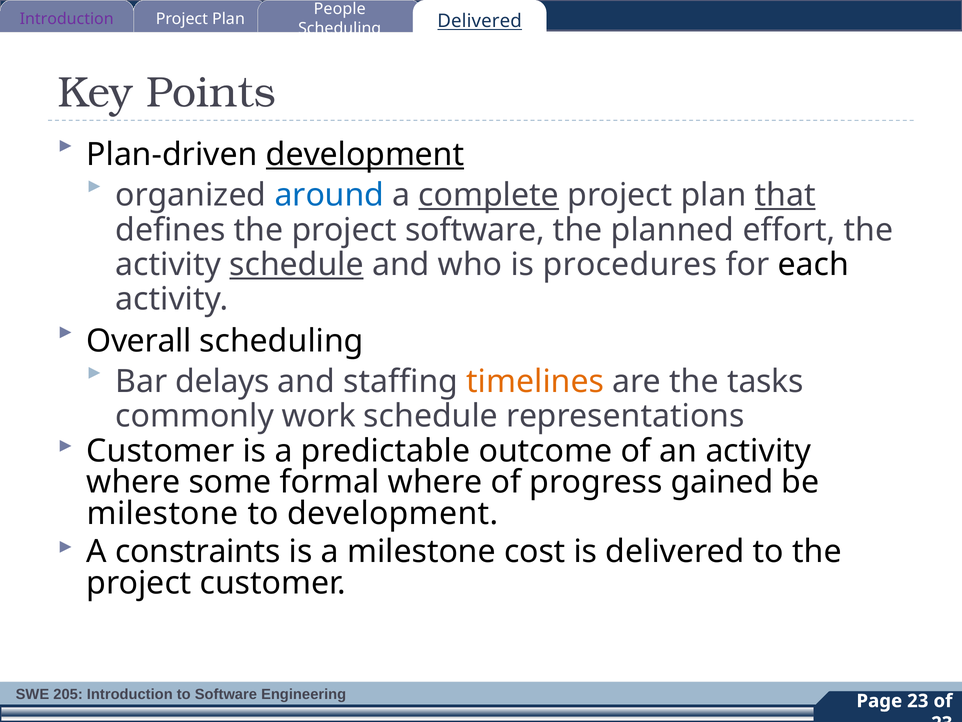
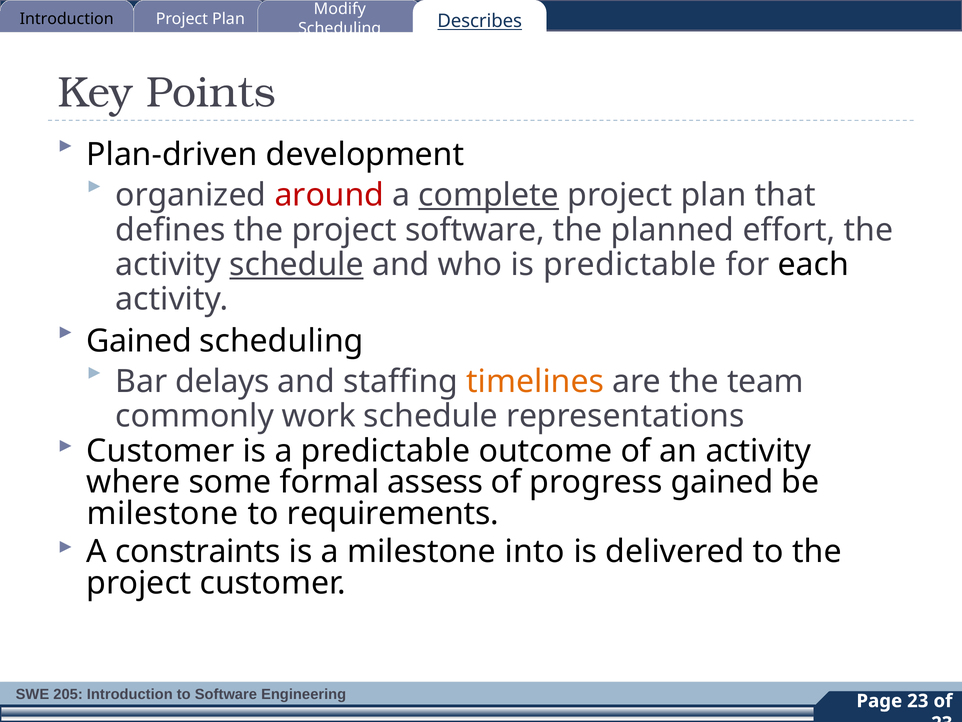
People: People -> Modify
Introduction at (67, 19) colour: purple -> black
Scheduling Delivered: Delivered -> Describes
development at (365, 155) underline: present -> none
around colour: blue -> red
that underline: present -> none
is procedures: procedures -> predictable
Overall at (139, 341): Overall -> Gained
tasks: tasks -> team
formal where: where -> assess
to development: development -> requirements
cost: cost -> into
